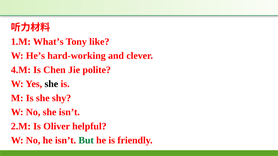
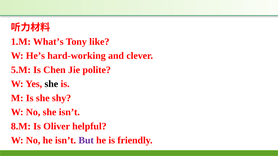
4.M: 4.M -> 5.M
2.M: 2.M -> 8.M
But colour: green -> purple
